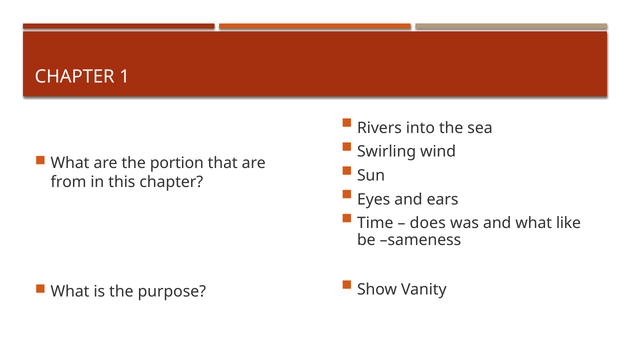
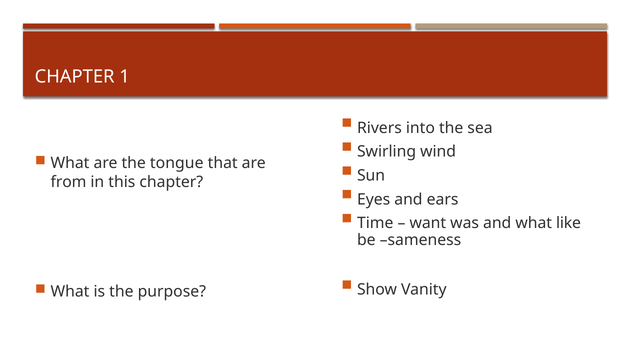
portion: portion -> tongue
does: does -> want
